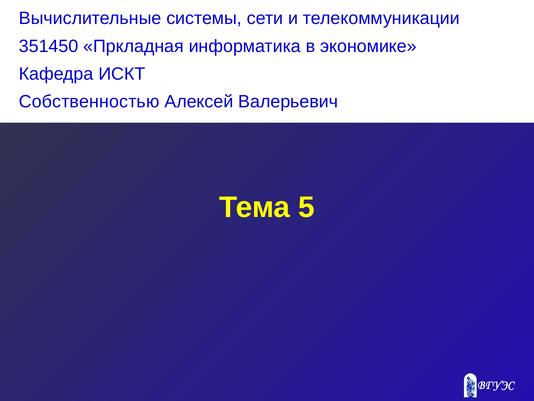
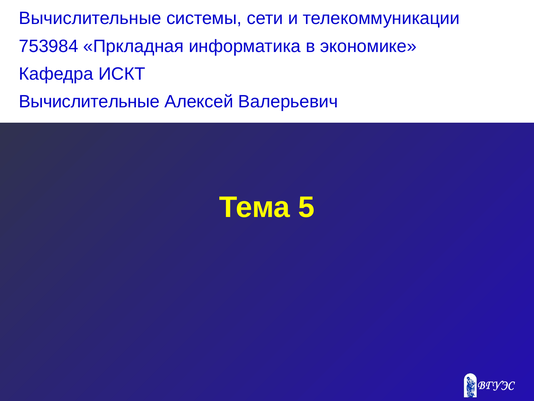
351450: 351450 -> 753984
Собственностью at (89, 102): Собственностью -> Вычислительные
